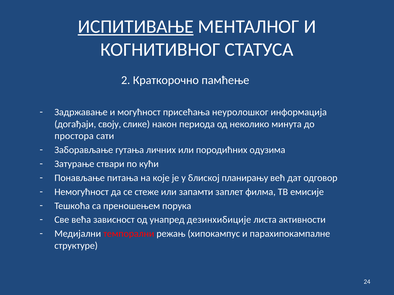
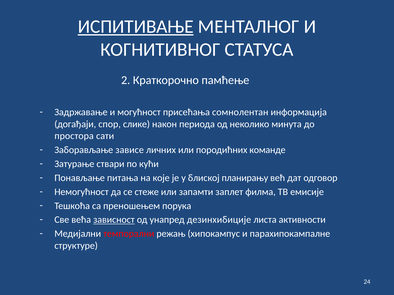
неуролошког: неуролошког -> сомнолентан
своју: своју -> спор
гутања: гутања -> зависе
одузима: одузима -> команде
зависност underline: none -> present
